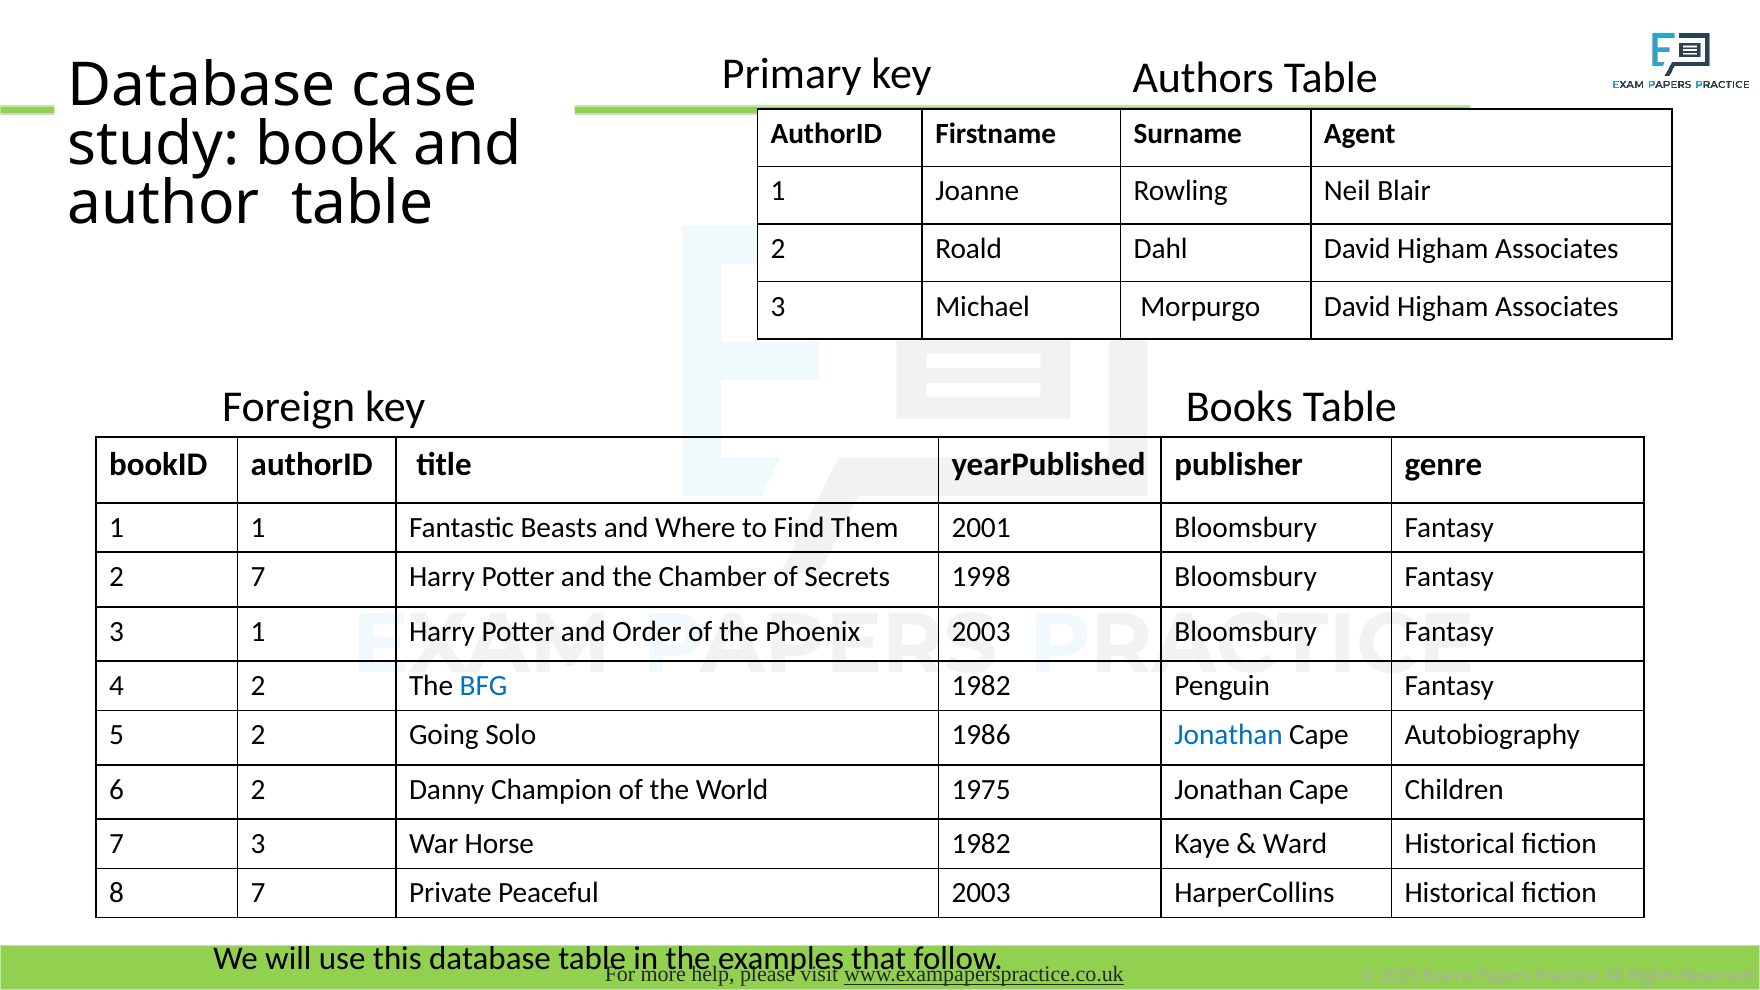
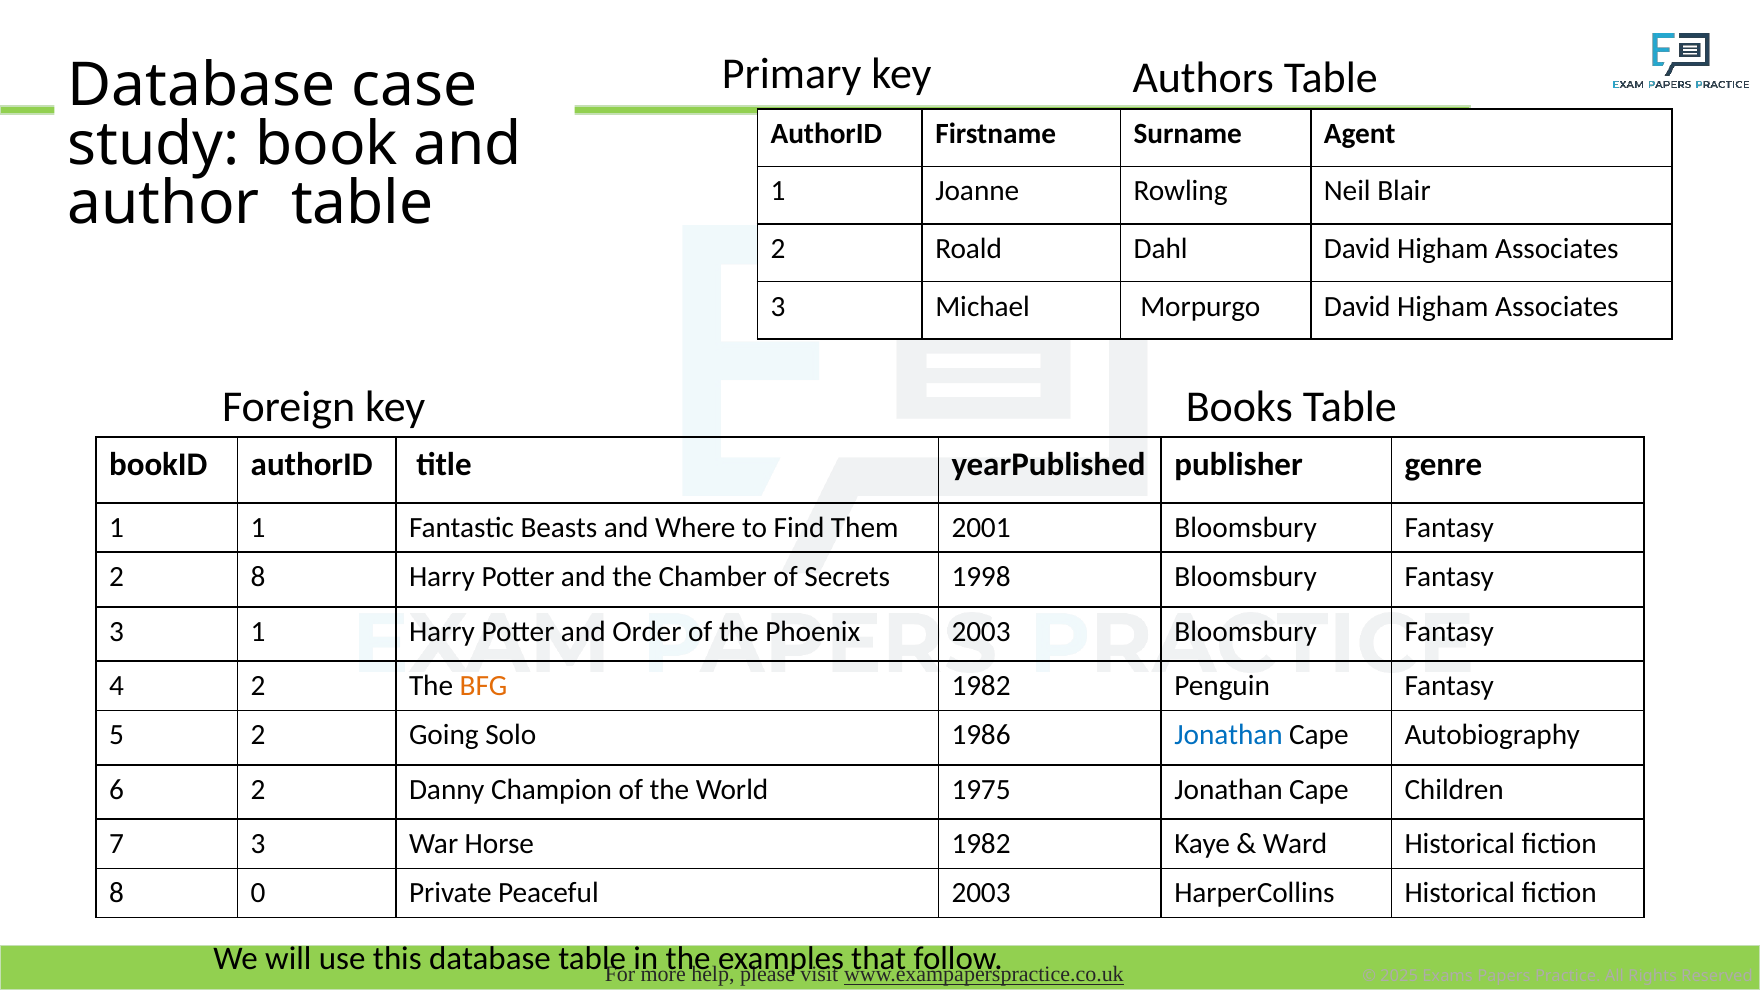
2 7: 7 -> 8
BFG colour: blue -> orange
8 7: 7 -> 0
